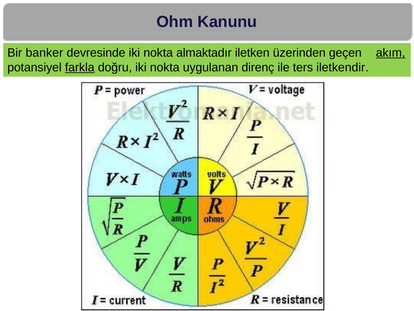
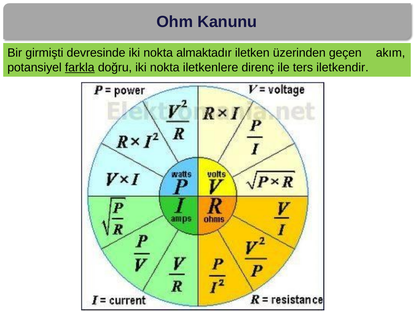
banker: banker -> girmişti
akım underline: present -> none
uygulanan: uygulanan -> iletkenlere
